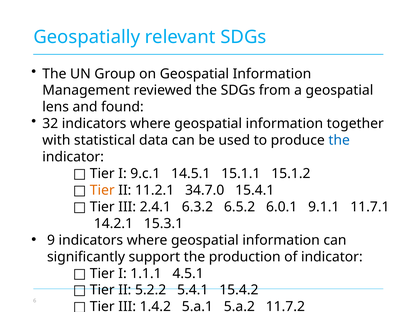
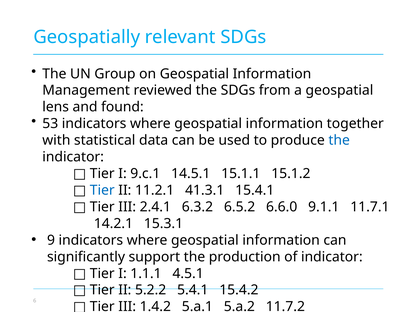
32: 32 -> 53
Tier at (102, 191) colour: orange -> blue
34.7.0: 34.7.0 -> 41.3.1
6.0.1: 6.0.1 -> 6.6.0
